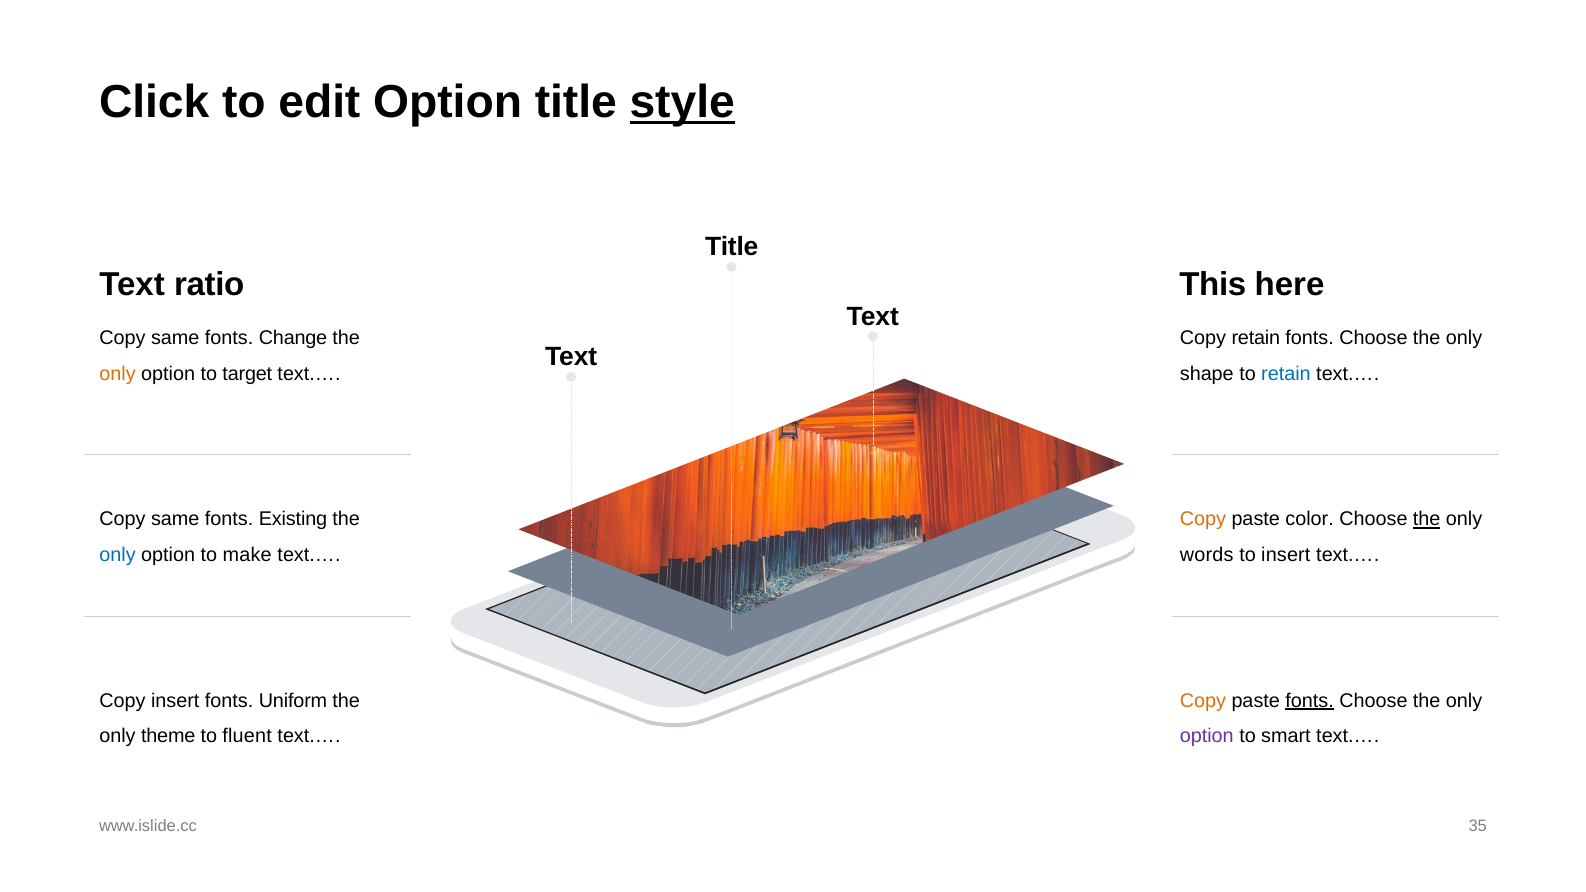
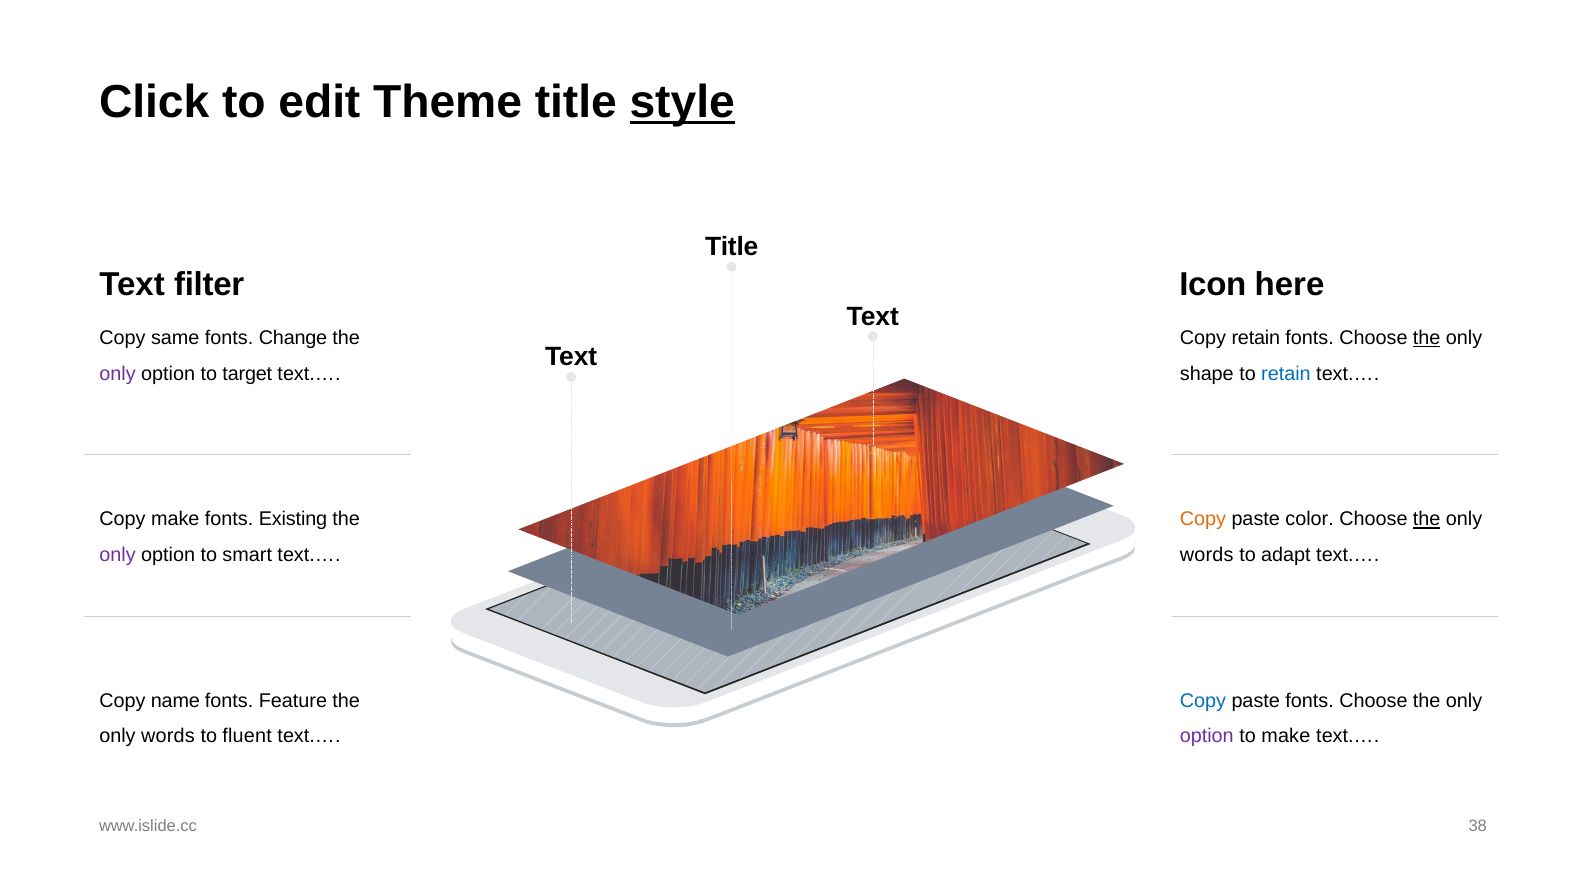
edit Option: Option -> Theme
ratio: ratio -> filter
This: This -> Icon
the at (1427, 338) underline: none -> present
only at (118, 374) colour: orange -> purple
same at (175, 520): same -> make
only at (118, 555) colour: blue -> purple
make: make -> smart
to insert: insert -> adapt
Copy insert: insert -> name
Uniform: Uniform -> Feature
Copy at (1203, 701) colour: orange -> blue
fonts at (1310, 701) underline: present -> none
theme at (168, 736): theme -> words
to smart: smart -> make
35: 35 -> 38
